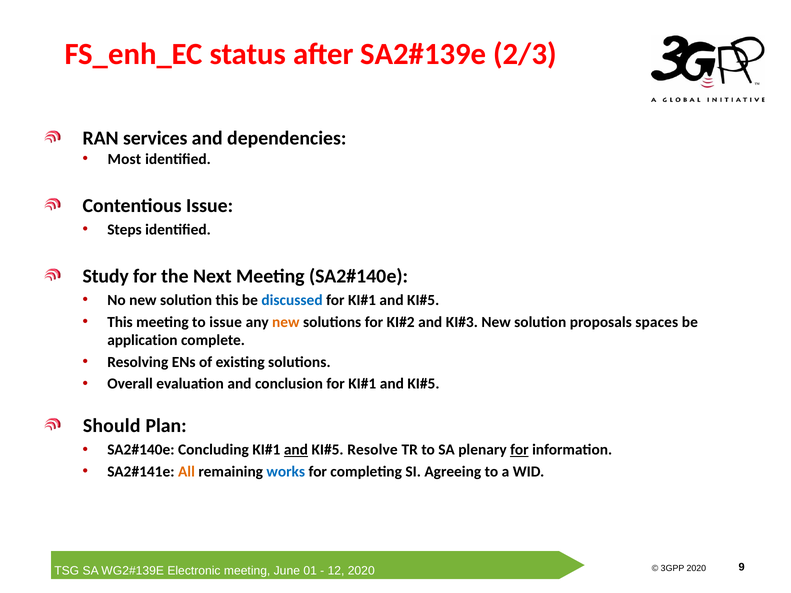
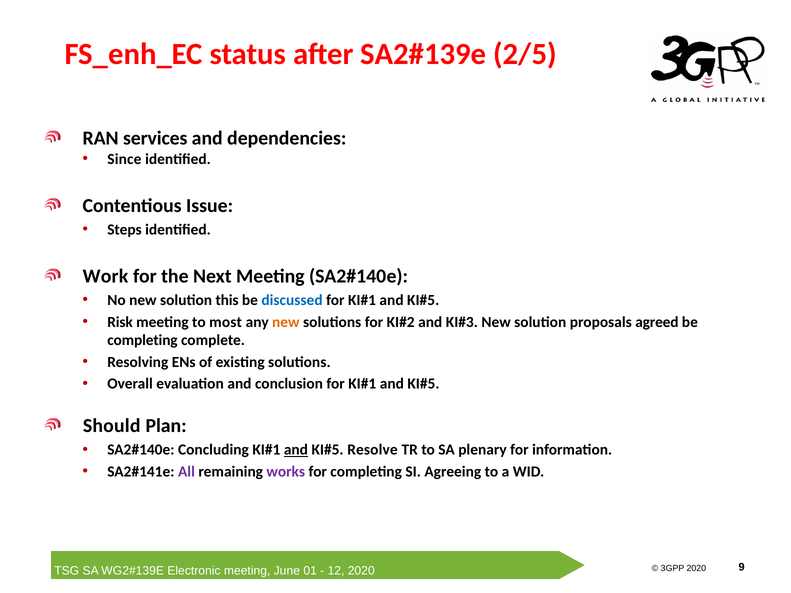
2/3: 2/3 -> 2/5
Most: Most -> Since
Study: Study -> Work
This at (120, 322): This -> Risk
to issue: issue -> most
spaces: spaces -> agreed
application at (142, 341): application -> completing
for at (519, 450) underline: present -> none
All colour: orange -> purple
works colour: blue -> purple
